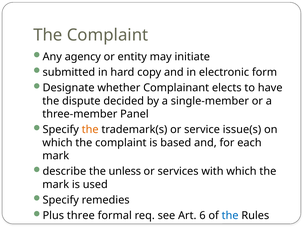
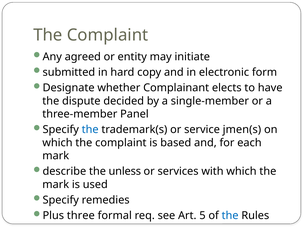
agency: agency -> agreed
the at (90, 130) colour: orange -> blue
issue(s: issue(s -> jmen(s
6: 6 -> 5
